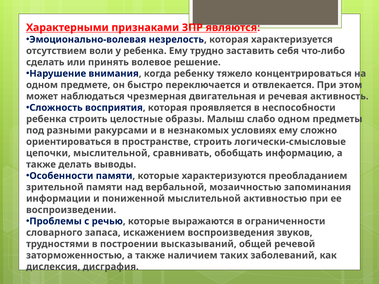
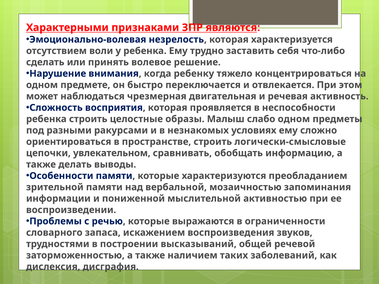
цепочки мыслительной: мыслительной -> увлекательном
